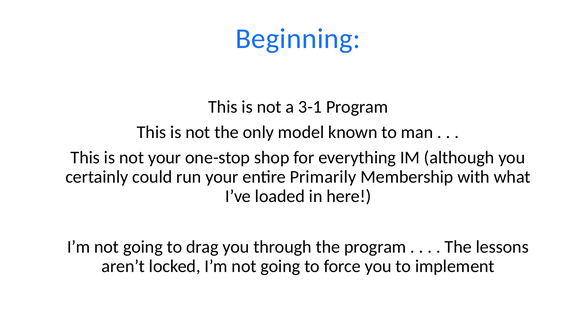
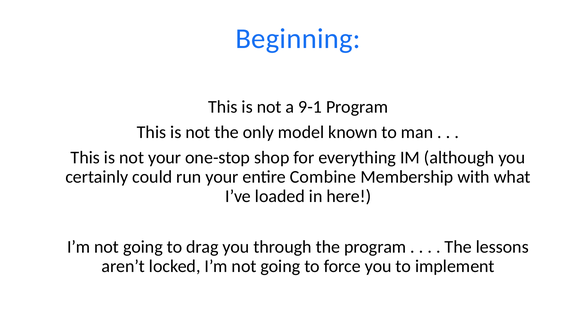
3-1: 3-1 -> 9-1
Primarily: Primarily -> Combine
